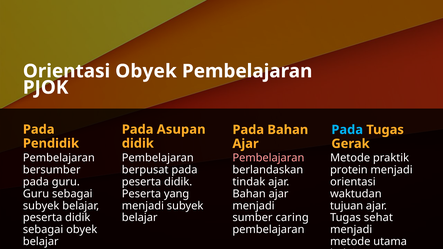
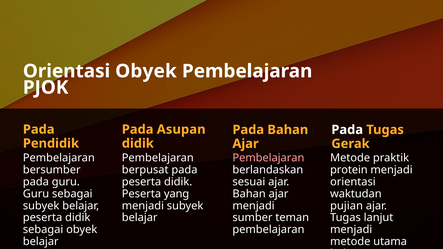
Pada at (347, 130) colour: light blue -> white
tindak: tindak -> sesuai
tujuan: tujuan -> pujian
caring: caring -> teman
sehat: sehat -> lanjut
